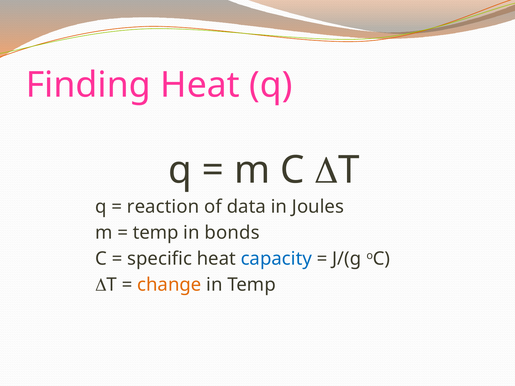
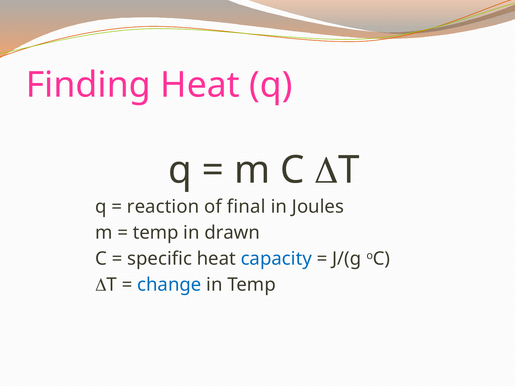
data: data -> final
bonds: bonds -> drawn
change colour: orange -> blue
